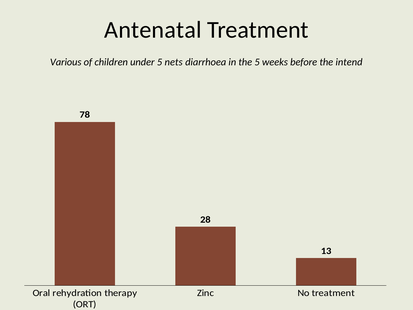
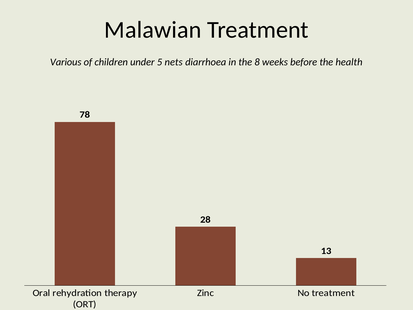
Antenatal: Antenatal -> Malawian
the 5: 5 -> 8
intend: intend -> health
